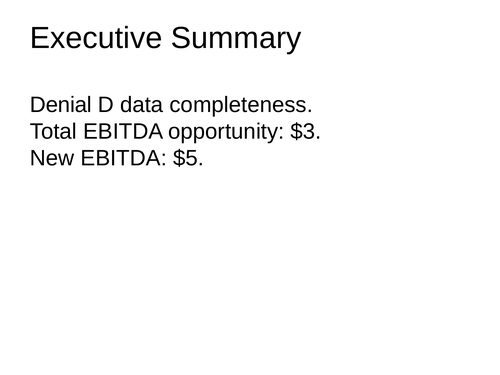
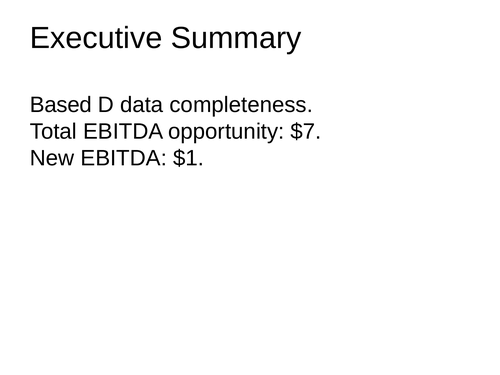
Denial: Denial -> Based
$3: $3 -> $7
$5: $5 -> $1
